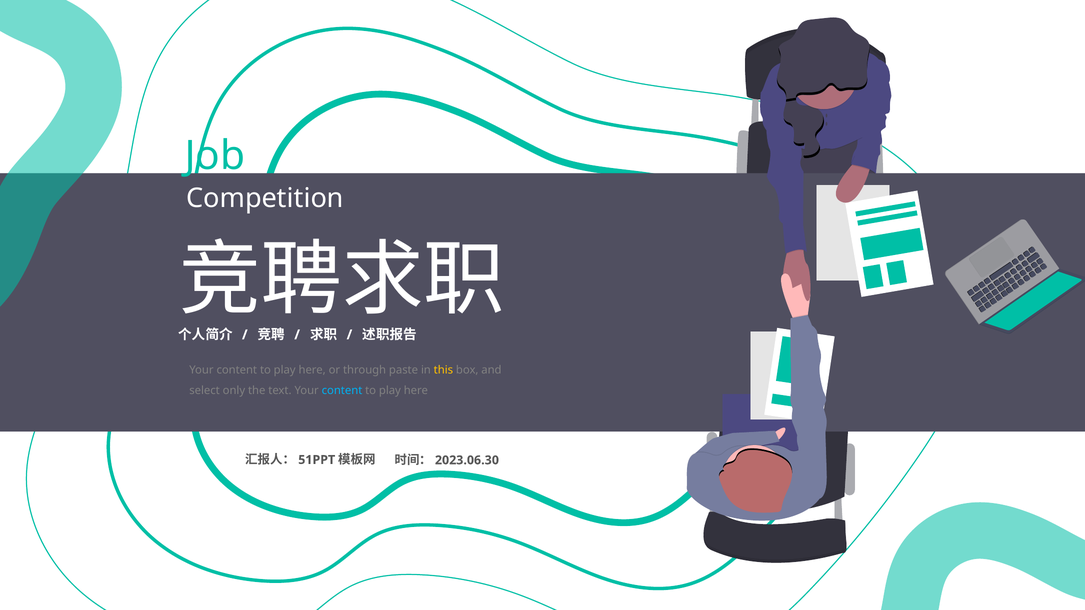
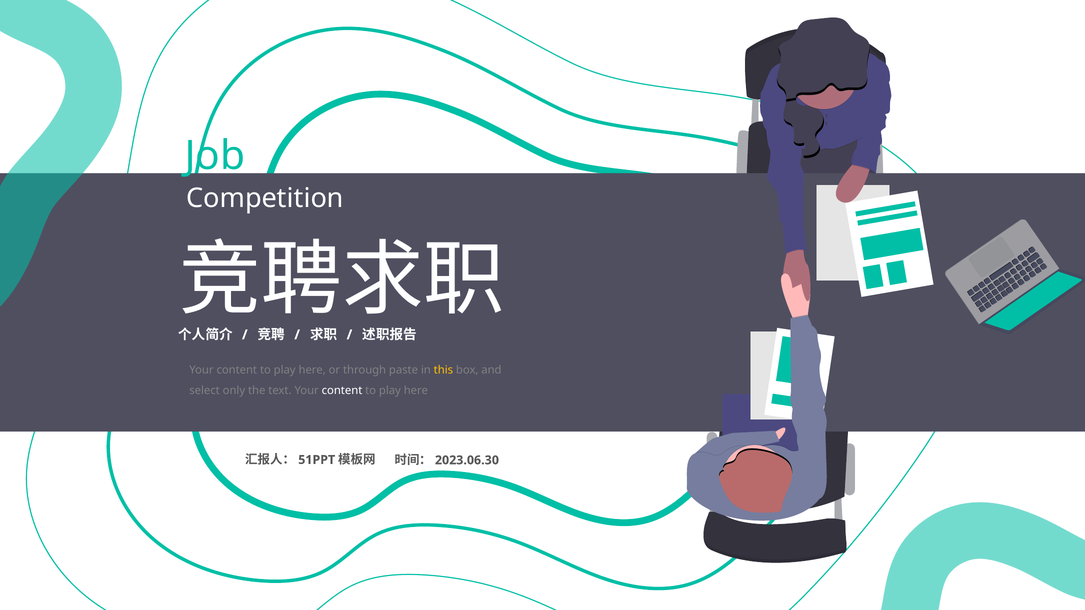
content at (342, 391) colour: light blue -> white
